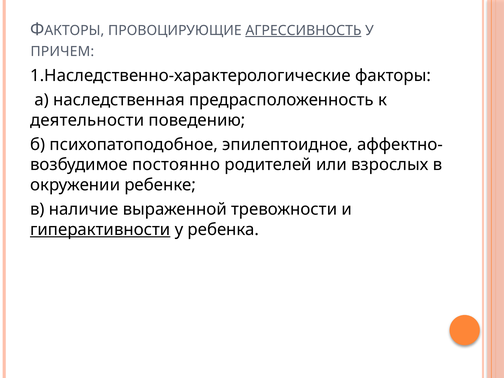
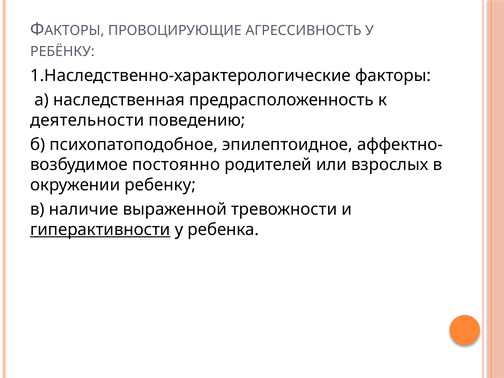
АГРЕССИВНОСТЬ underline: present -> none
ПРИЧЕМ: ПРИЧЕМ -> РЕБЁНКУ
ребенке: ребенке -> ребенку
